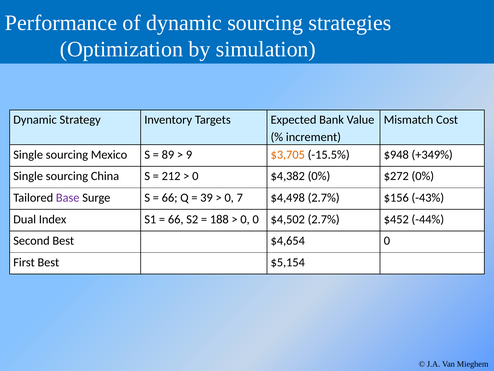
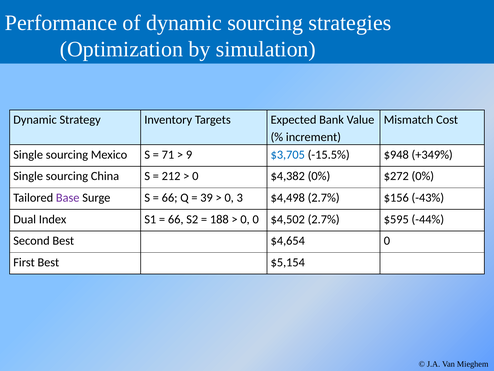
89: 89 -> 71
$3,705 colour: orange -> blue
7: 7 -> 3
$452: $452 -> $595
